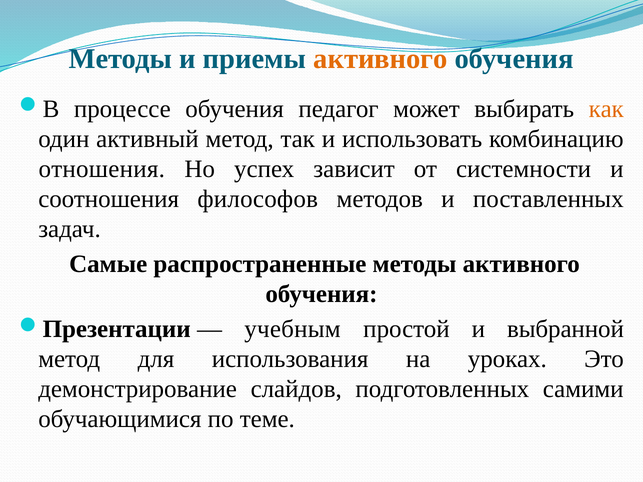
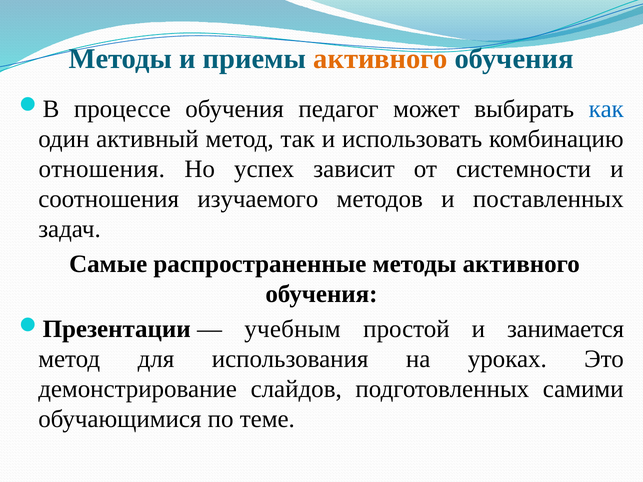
как colour: orange -> blue
философов: философов -> изучаемого
выбранной: выбранной -> занимается
